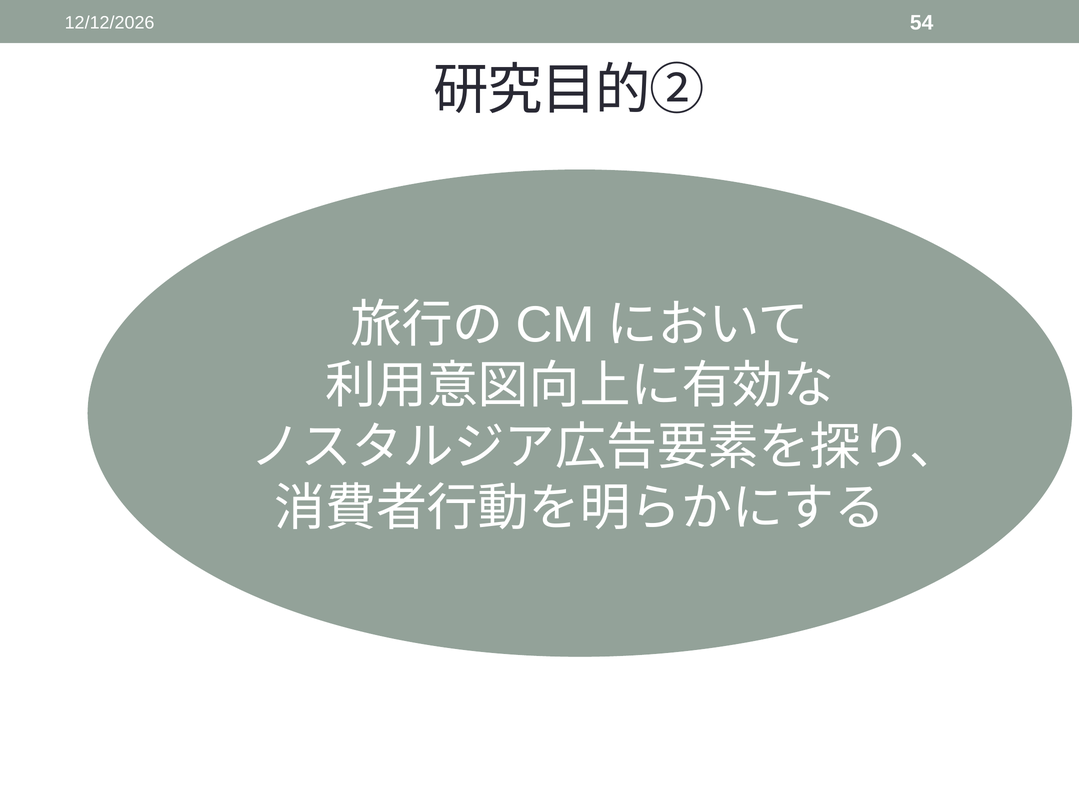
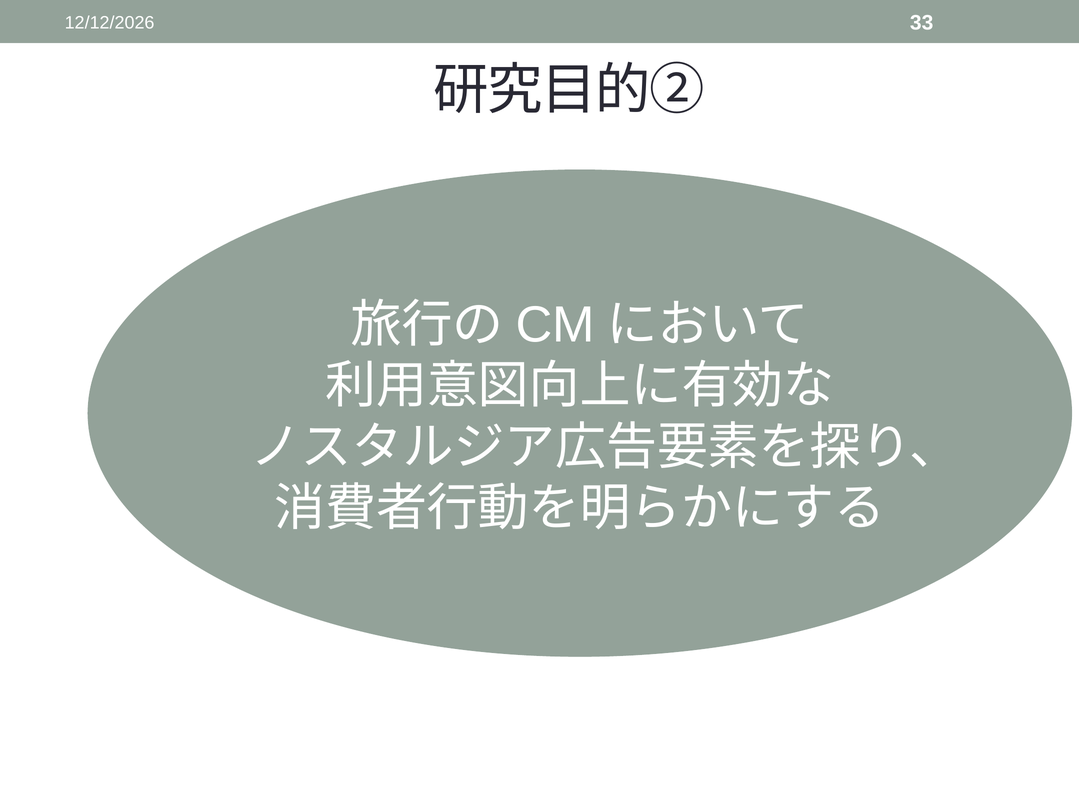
54: 54 -> 33
